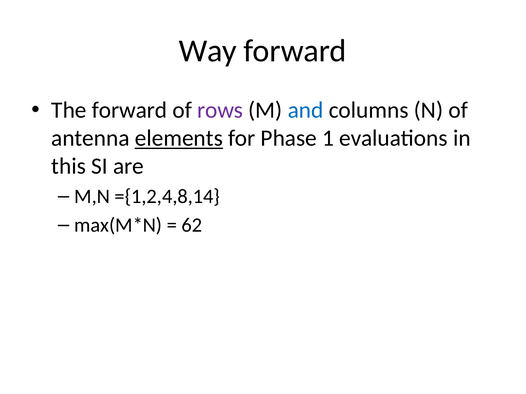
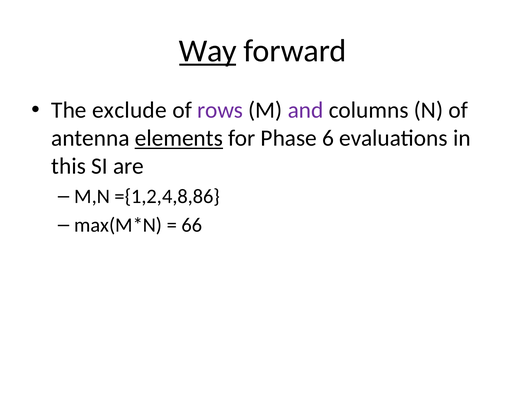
Way underline: none -> present
The forward: forward -> exclude
and colour: blue -> purple
1: 1 -> 6
={1,2,4,8,14: ={1,2,4,8,14 -> ={1,2,4,8,86
62: 62 -> 66
